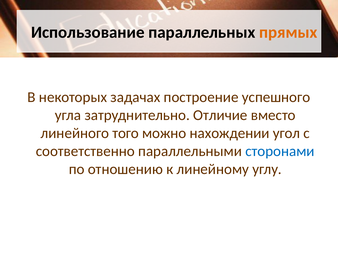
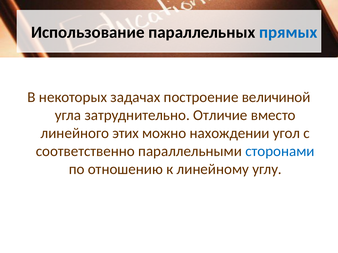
прямых colour: orange -> blue
успешного: успешного -> величиной
того: того -> этих
